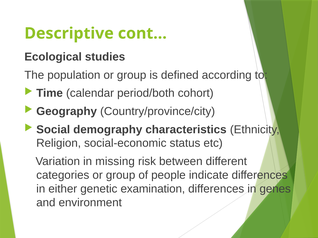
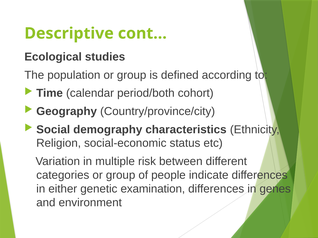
missing: missing -> multiple
